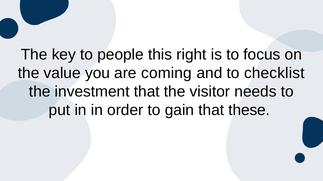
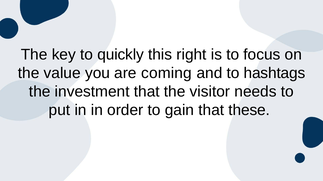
people: people -> quickly
checklist: checklist -> hashtags
